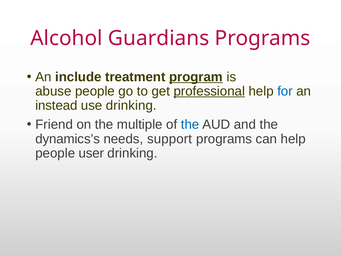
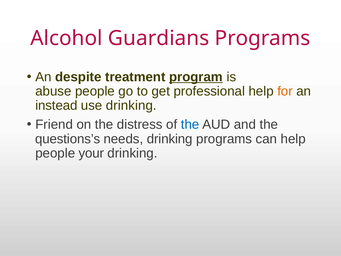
include: include -> despite
professional underline: present -> none
for colour: blue -> orange
multiple: multiple -> distress
dynamics’s: dynamics’s -> questions’s
needs support: support -> drinking
user: user -> your
